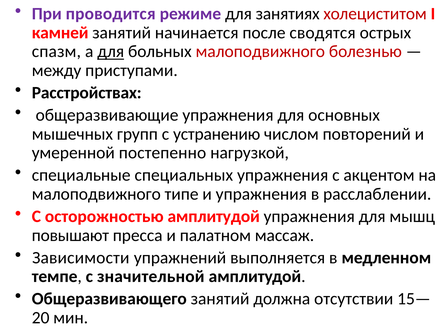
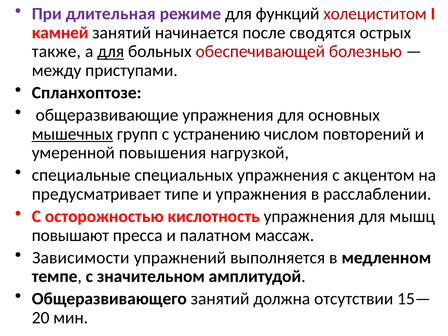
проводится: проводится -> длительная
занятиях: занятиях -> функций
спазм: спазм -> также
больных малоподвижного: малоподвижного -> обеспечивающей
Расстройствах: Расстройствах -> Спланхоптозе
мышечных underline: none -> present
постепенно: постепенно -> повышения
малоподвижного at (96, 194): малоподвижного -> предусматривает
осторожностью амплитудой: амплитудой -> кислотность
значительной: значительной -> значительном
